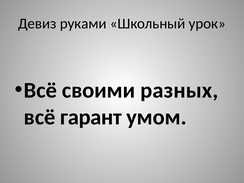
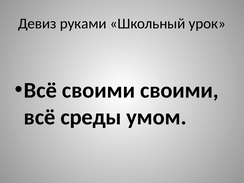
своими разных: разных -> своими
гарант: гарант -> среды
